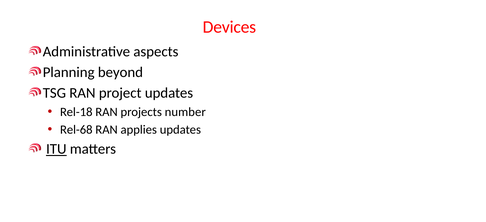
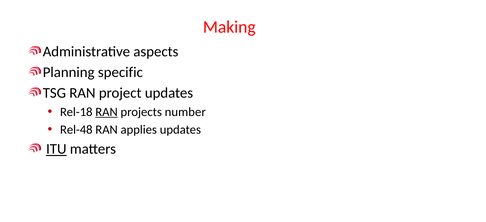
Devices: Devices -> Making
beyond: beyond -> specific
RAN at (107, 112) underline: none -> present
Rel-68: Rel-68 -> Rel-48
